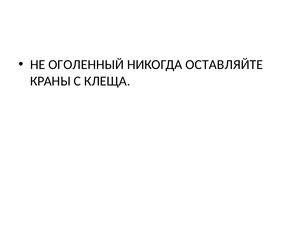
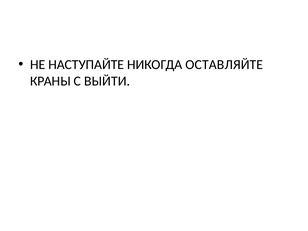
ОГОЛЕННЫЙ: ОГОЛЕННЫЙ -> НАСТУПАЙТЕ
КЛЕЩА: КЛЕЩА -> ВЫЙТИ
